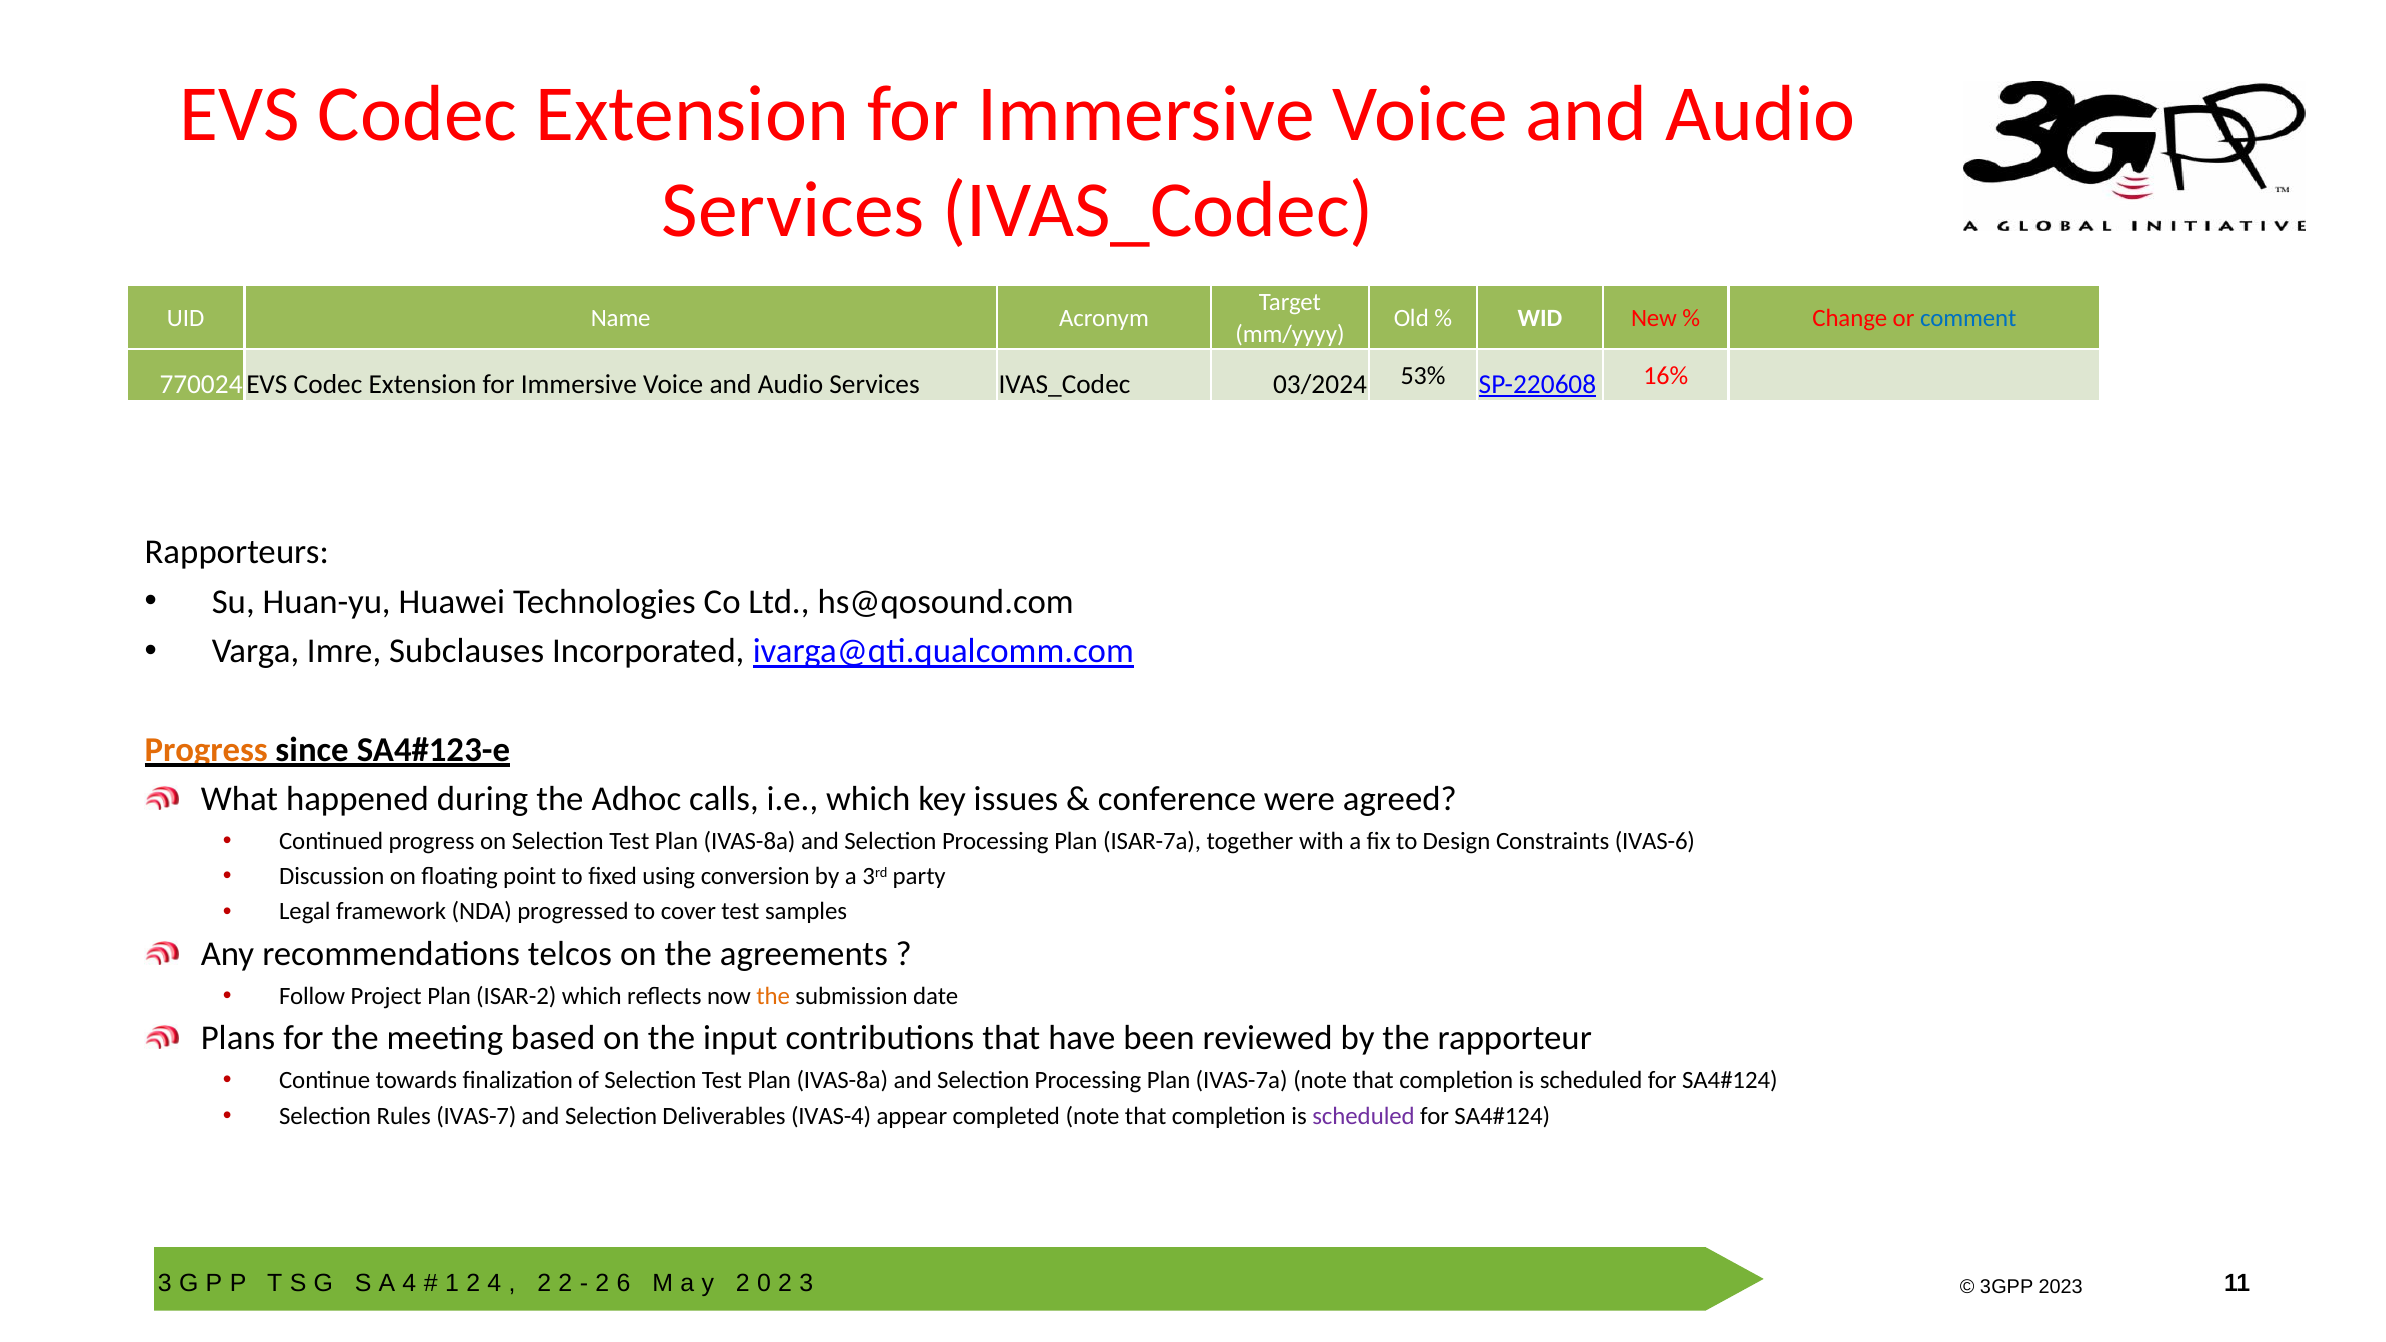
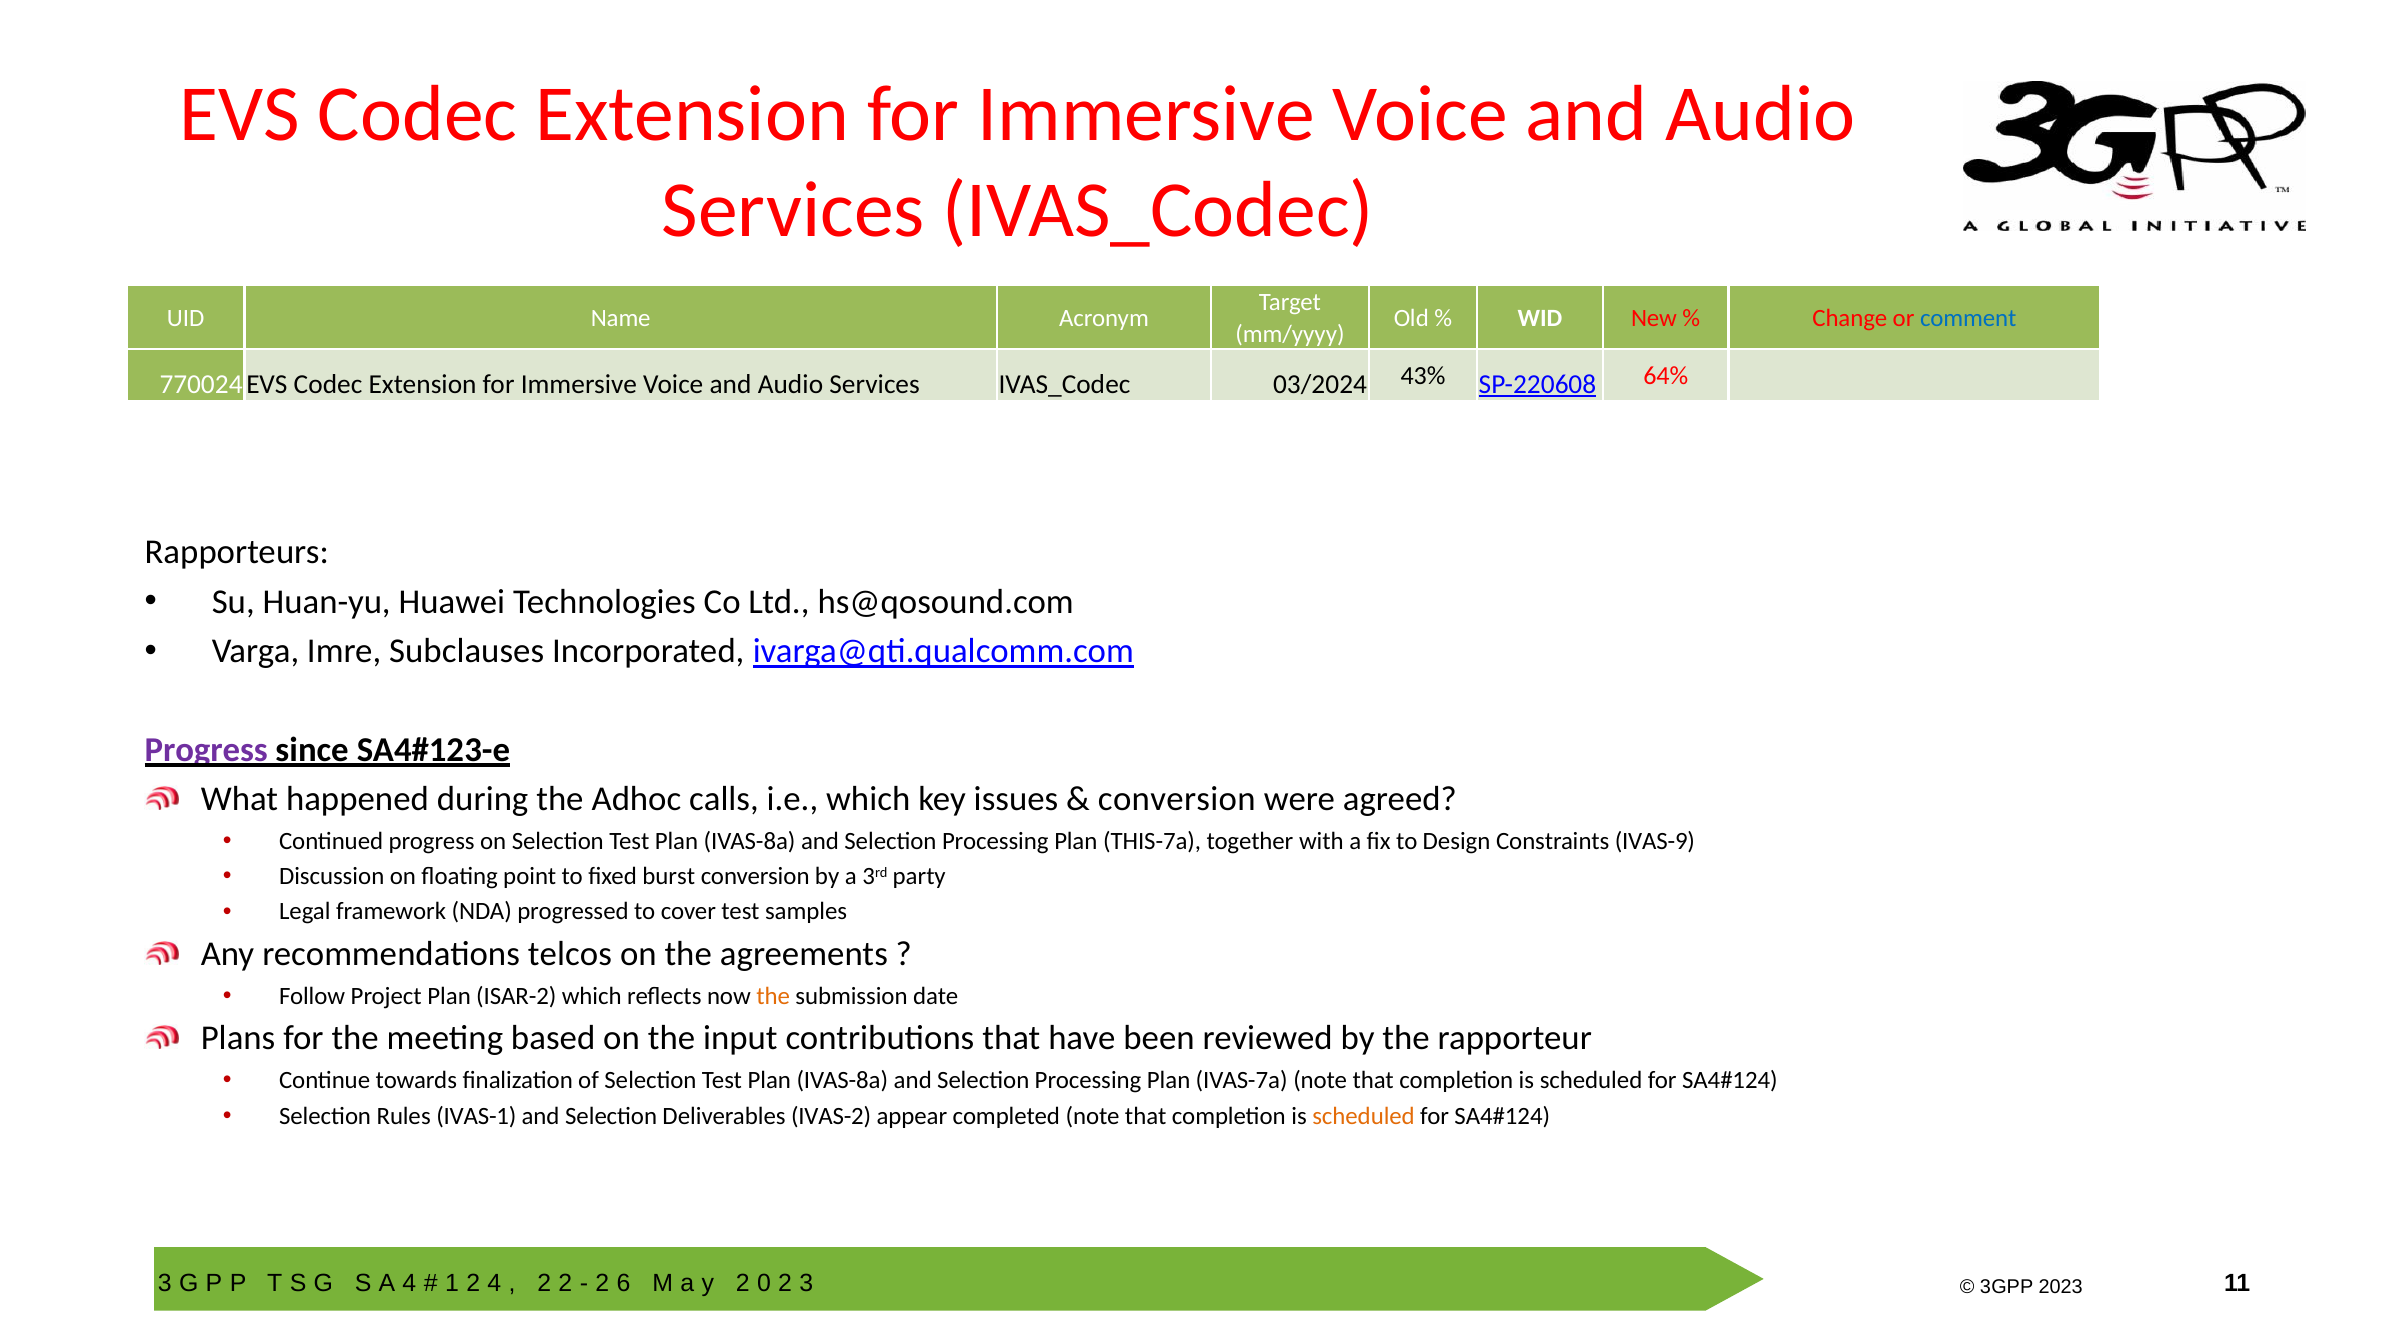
53%: 53% -> 43%
16%: 16% -> 64%
Progress at (206, 750) colour: orange -> purple
conference at (1177, 799): conference -> conversion
ISAR-7a: ISAR-7a -> THIS-7a
IVAS-6: IVAS-6 -> IVAS-9
using: using -> burst
IVAS-7: IVAS-7 -> IVAS-1
IVAS-4: IVAS-4 -> IVAS-2
scheduled at (1364, 1116) colour: purple -> orange
